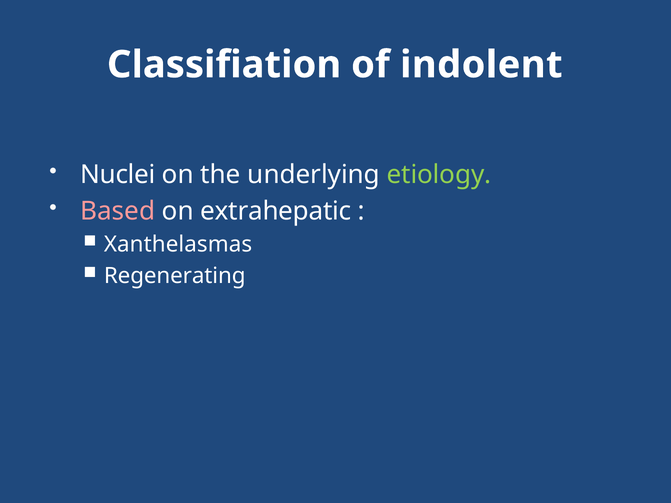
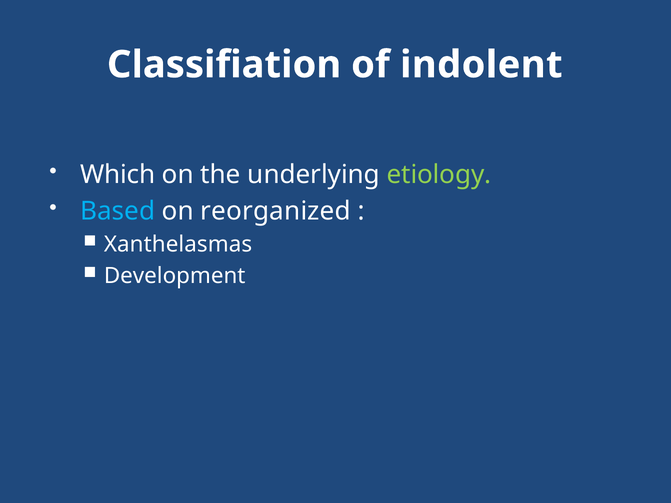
Nuclei: Nuclei -> Which
Based colour: pink -> light blue
extrahepatic: extrahepatic -> reorganized
Regenerating: Regenerating -> Development
